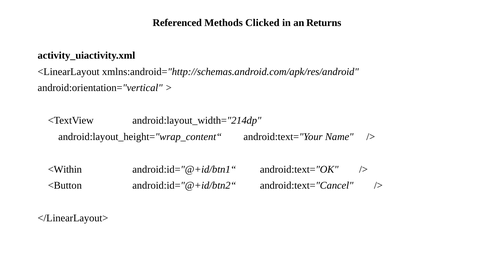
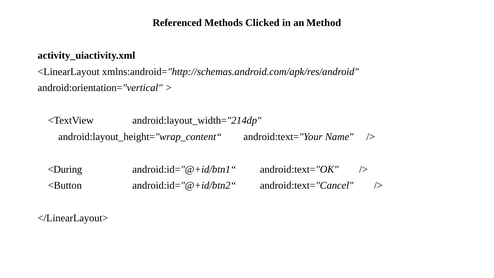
Returns: Returns -> Method
<Within: <Within -> <During
